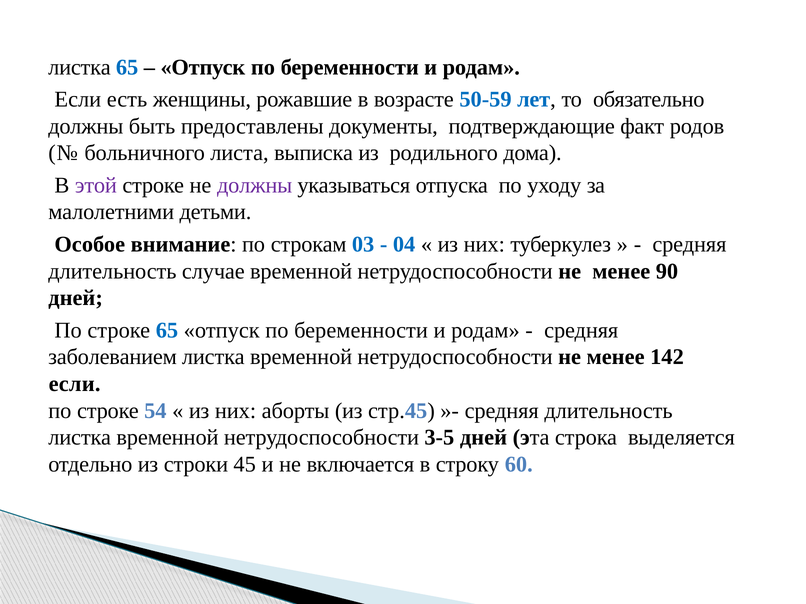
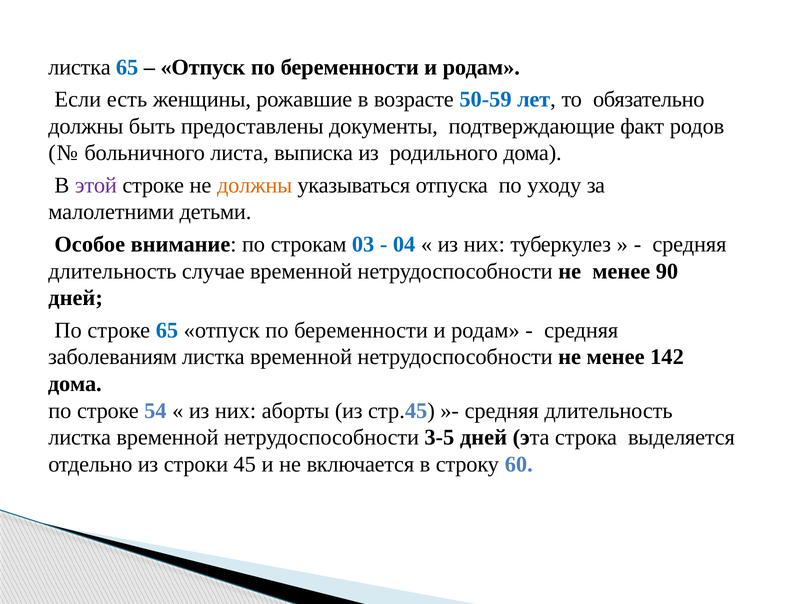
должны at (255, 185) colour: purple -> orange
заболеванием: заболеванием -> заболеваниям
если at (75, 384): если -> дома
